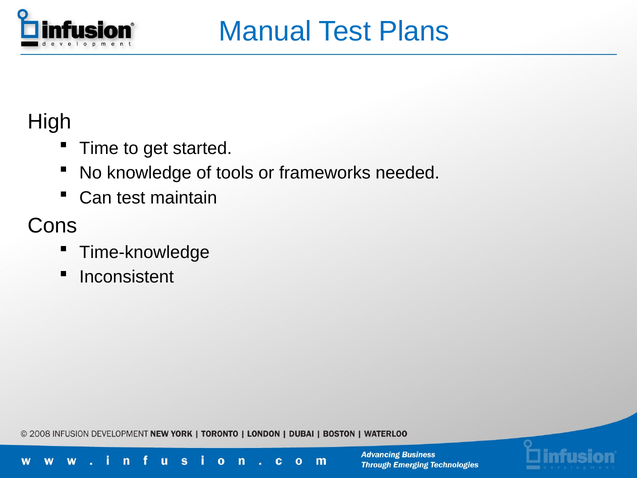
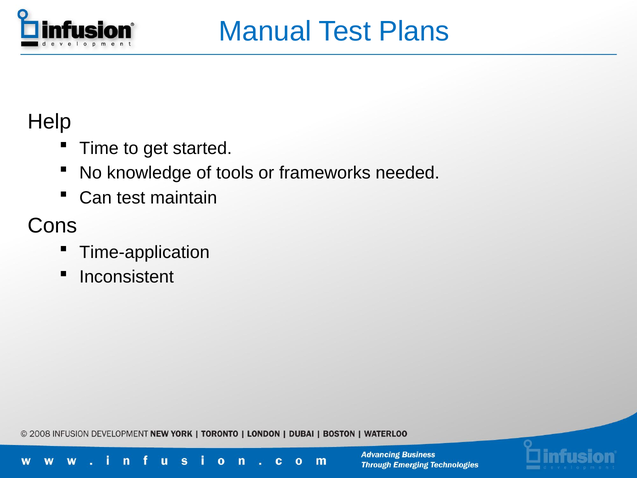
High: High -> Help
Time-knowledge: Time-knowledge -> Time-application
